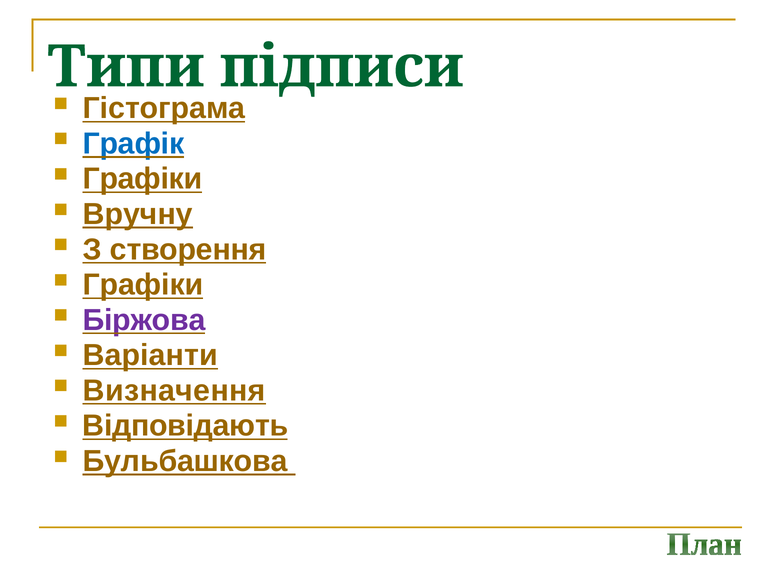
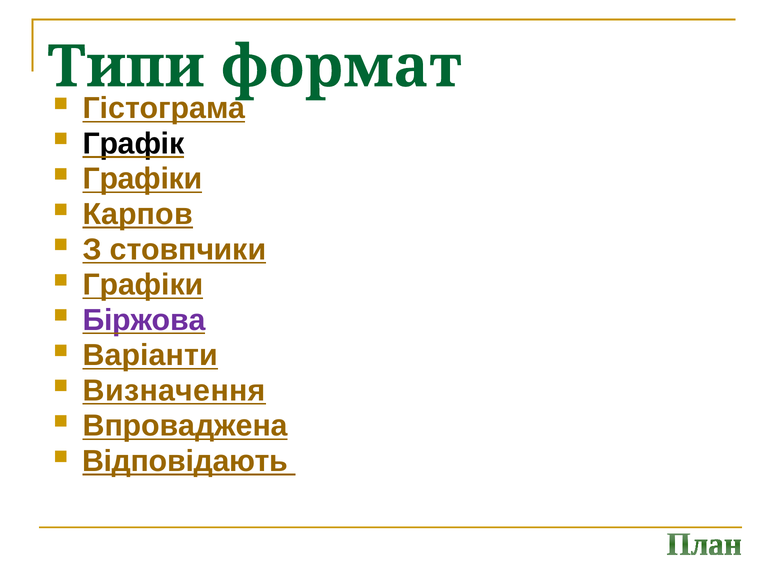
підписи: підписи -> формат
Графік colour: blue -> black
Вручну: Вручну -> Карпов
створення: створення -> стовпчики
Відповідають: Відповідають -> Впроваджена
Бульбашкова: Бульбашкова -> Відповідають
